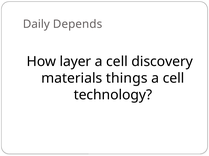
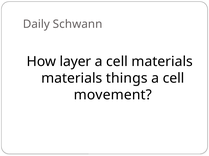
Depends: Depends -> Schwann
cell discovery: discovery -> materials
technology: technology -> movement
